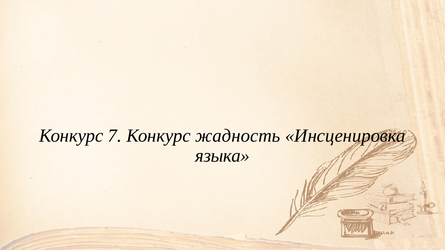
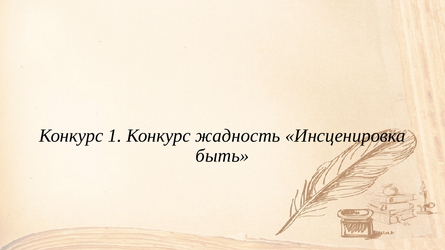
7: 7 -> 1
языка: языка -> быть
